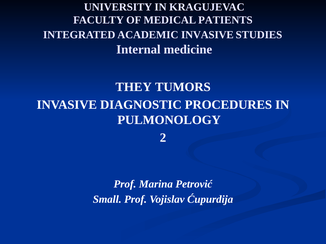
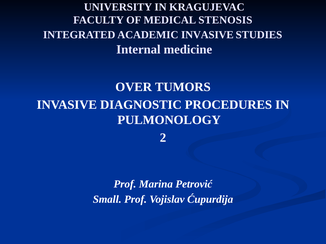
PATIENTS: PATIENTS -> STENOSIS
THEY: THEY -> OVER
